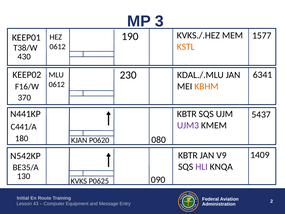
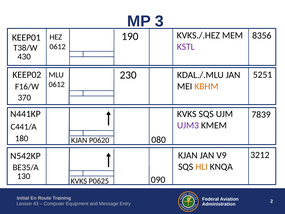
1577: 1577 -> 8356
KSTL colour: orange -> purple
6341: 6341 -> 5251
KBTR at (187, 114): KBTR -> KVKS
5437: 5437 -> 7839
1409: 1409 -> 3212
KBTR at (188, 155): KBTR -> KJAN
HLI colour: purple -> orange
